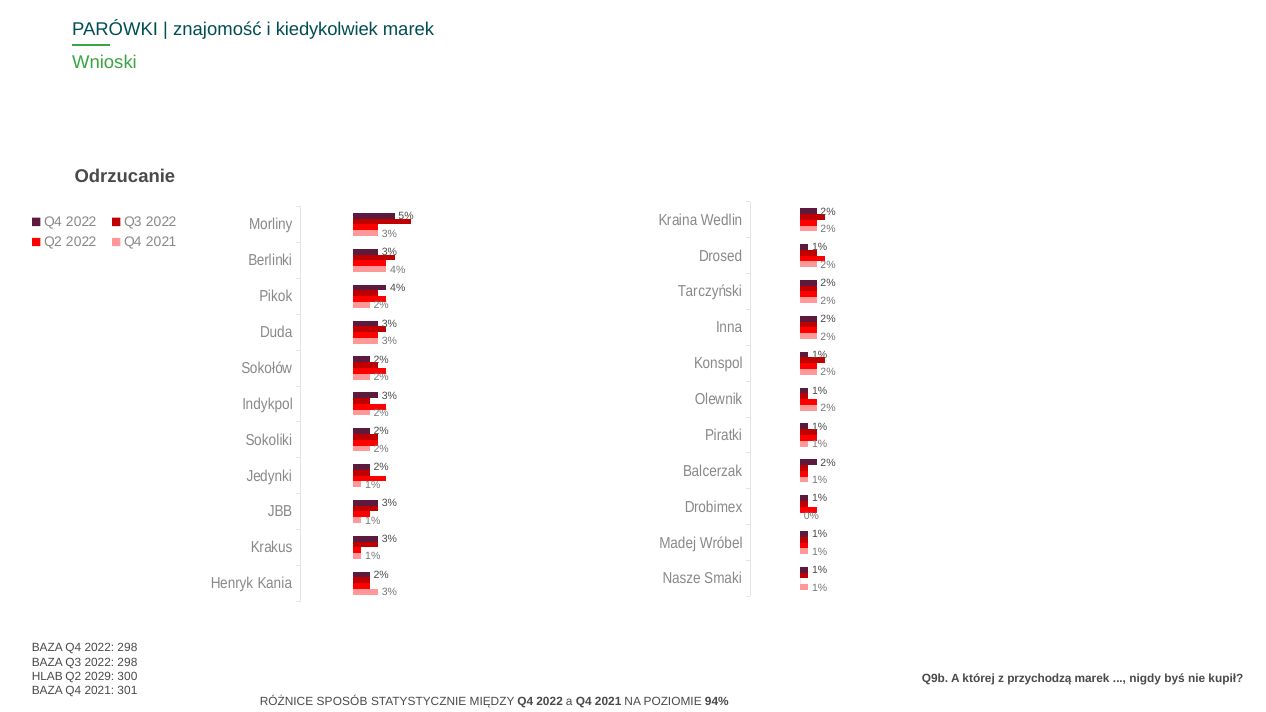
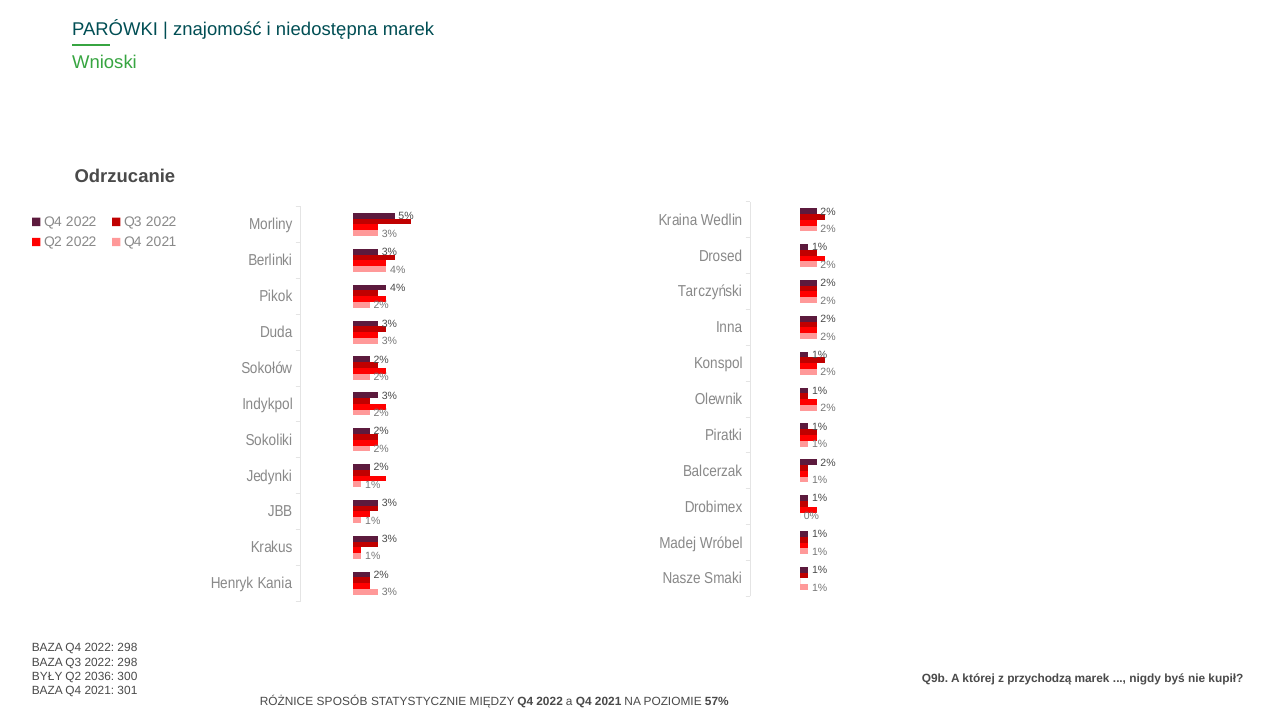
kiedykolwiek: kiedykolwiek -> niedostępna
HLAB: HLAB -> BYŁY
2029: 2029 -> 2036
94%: 94% -> 57%
